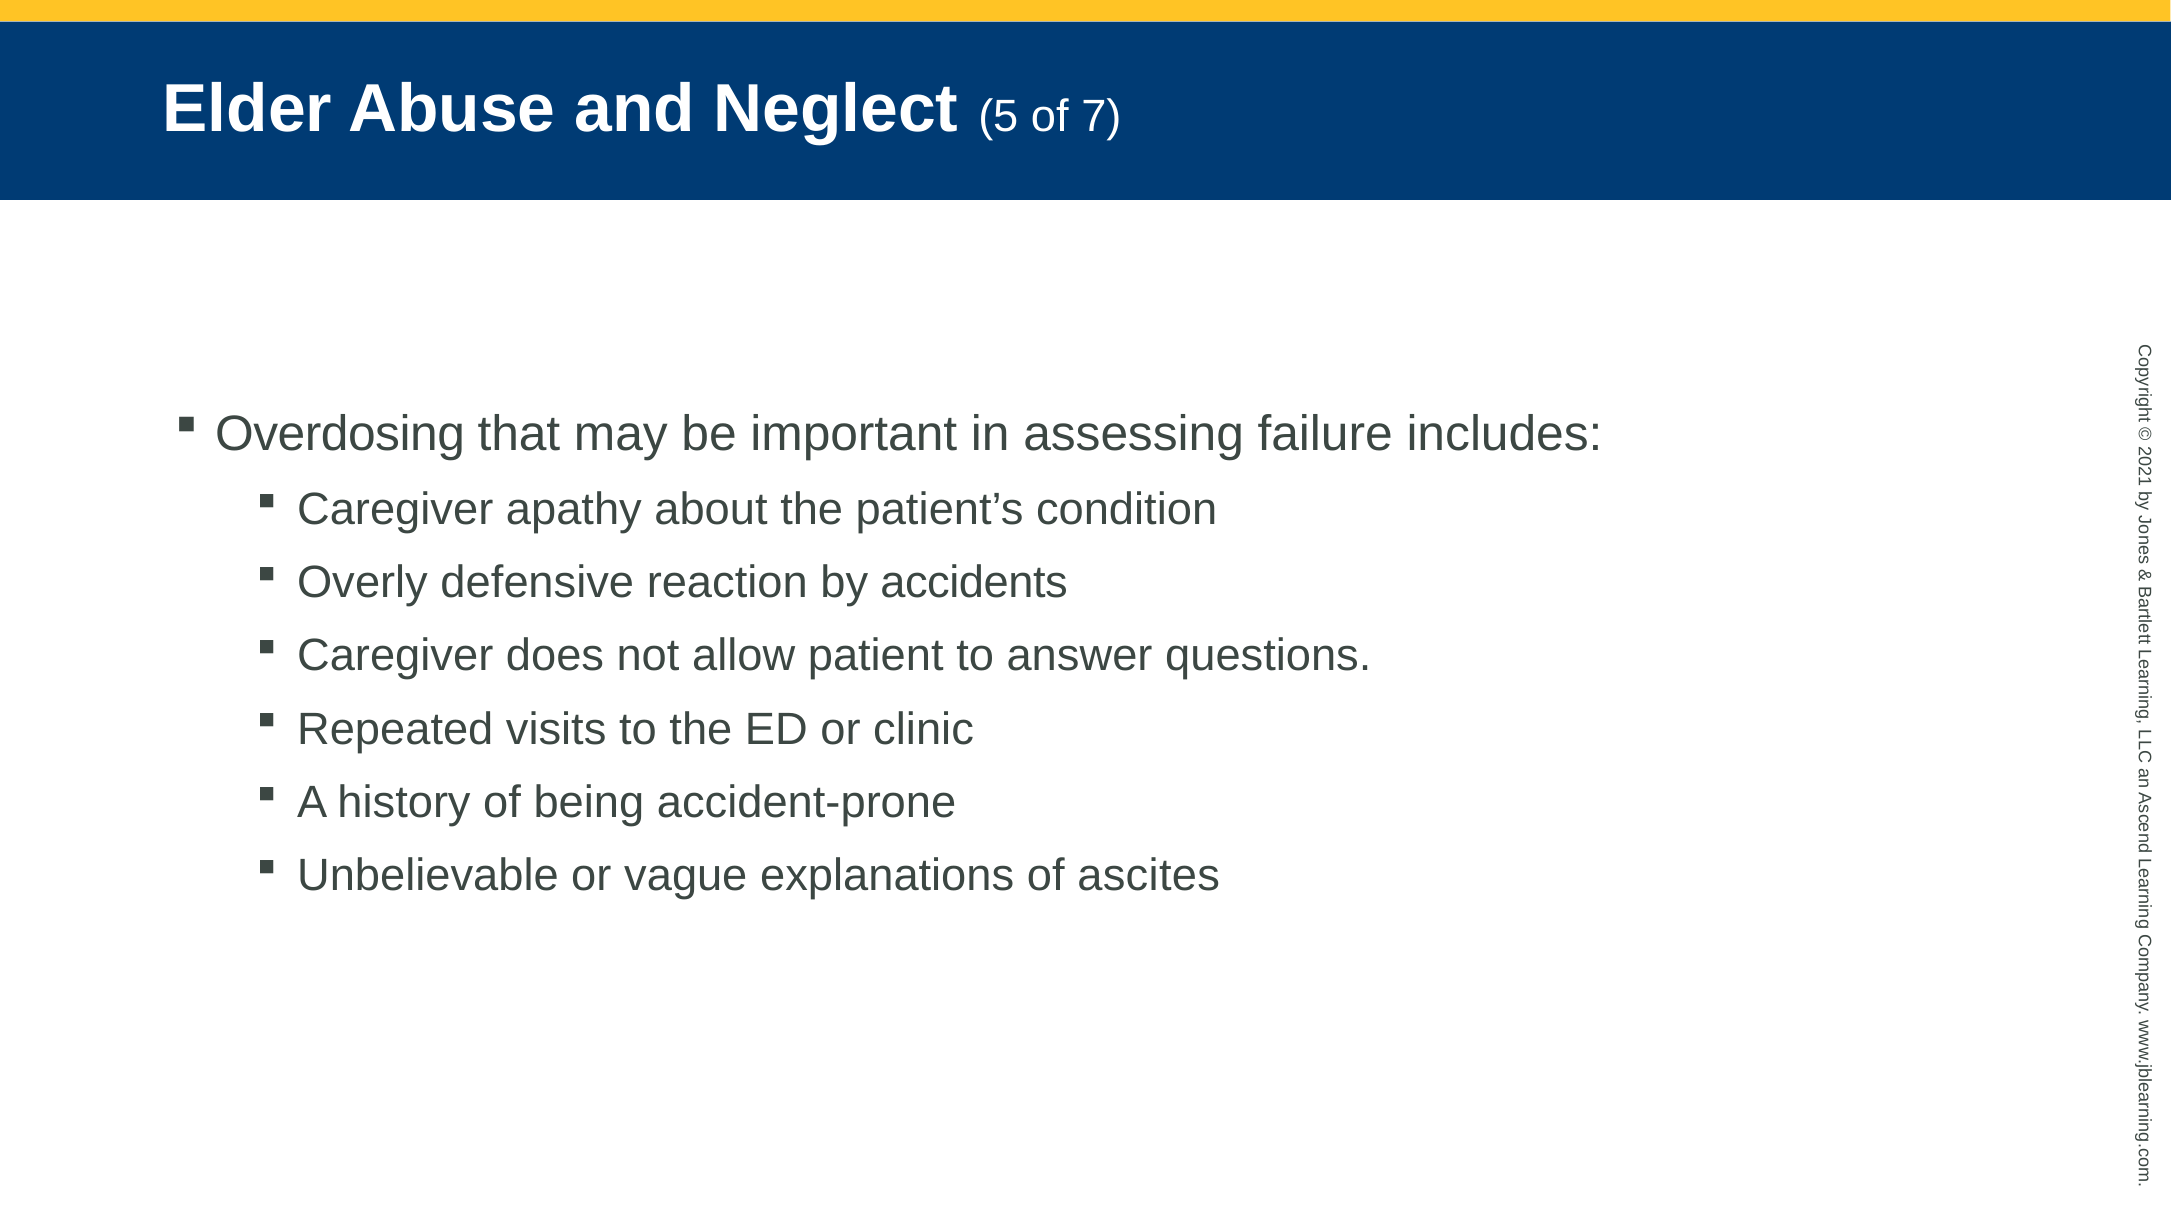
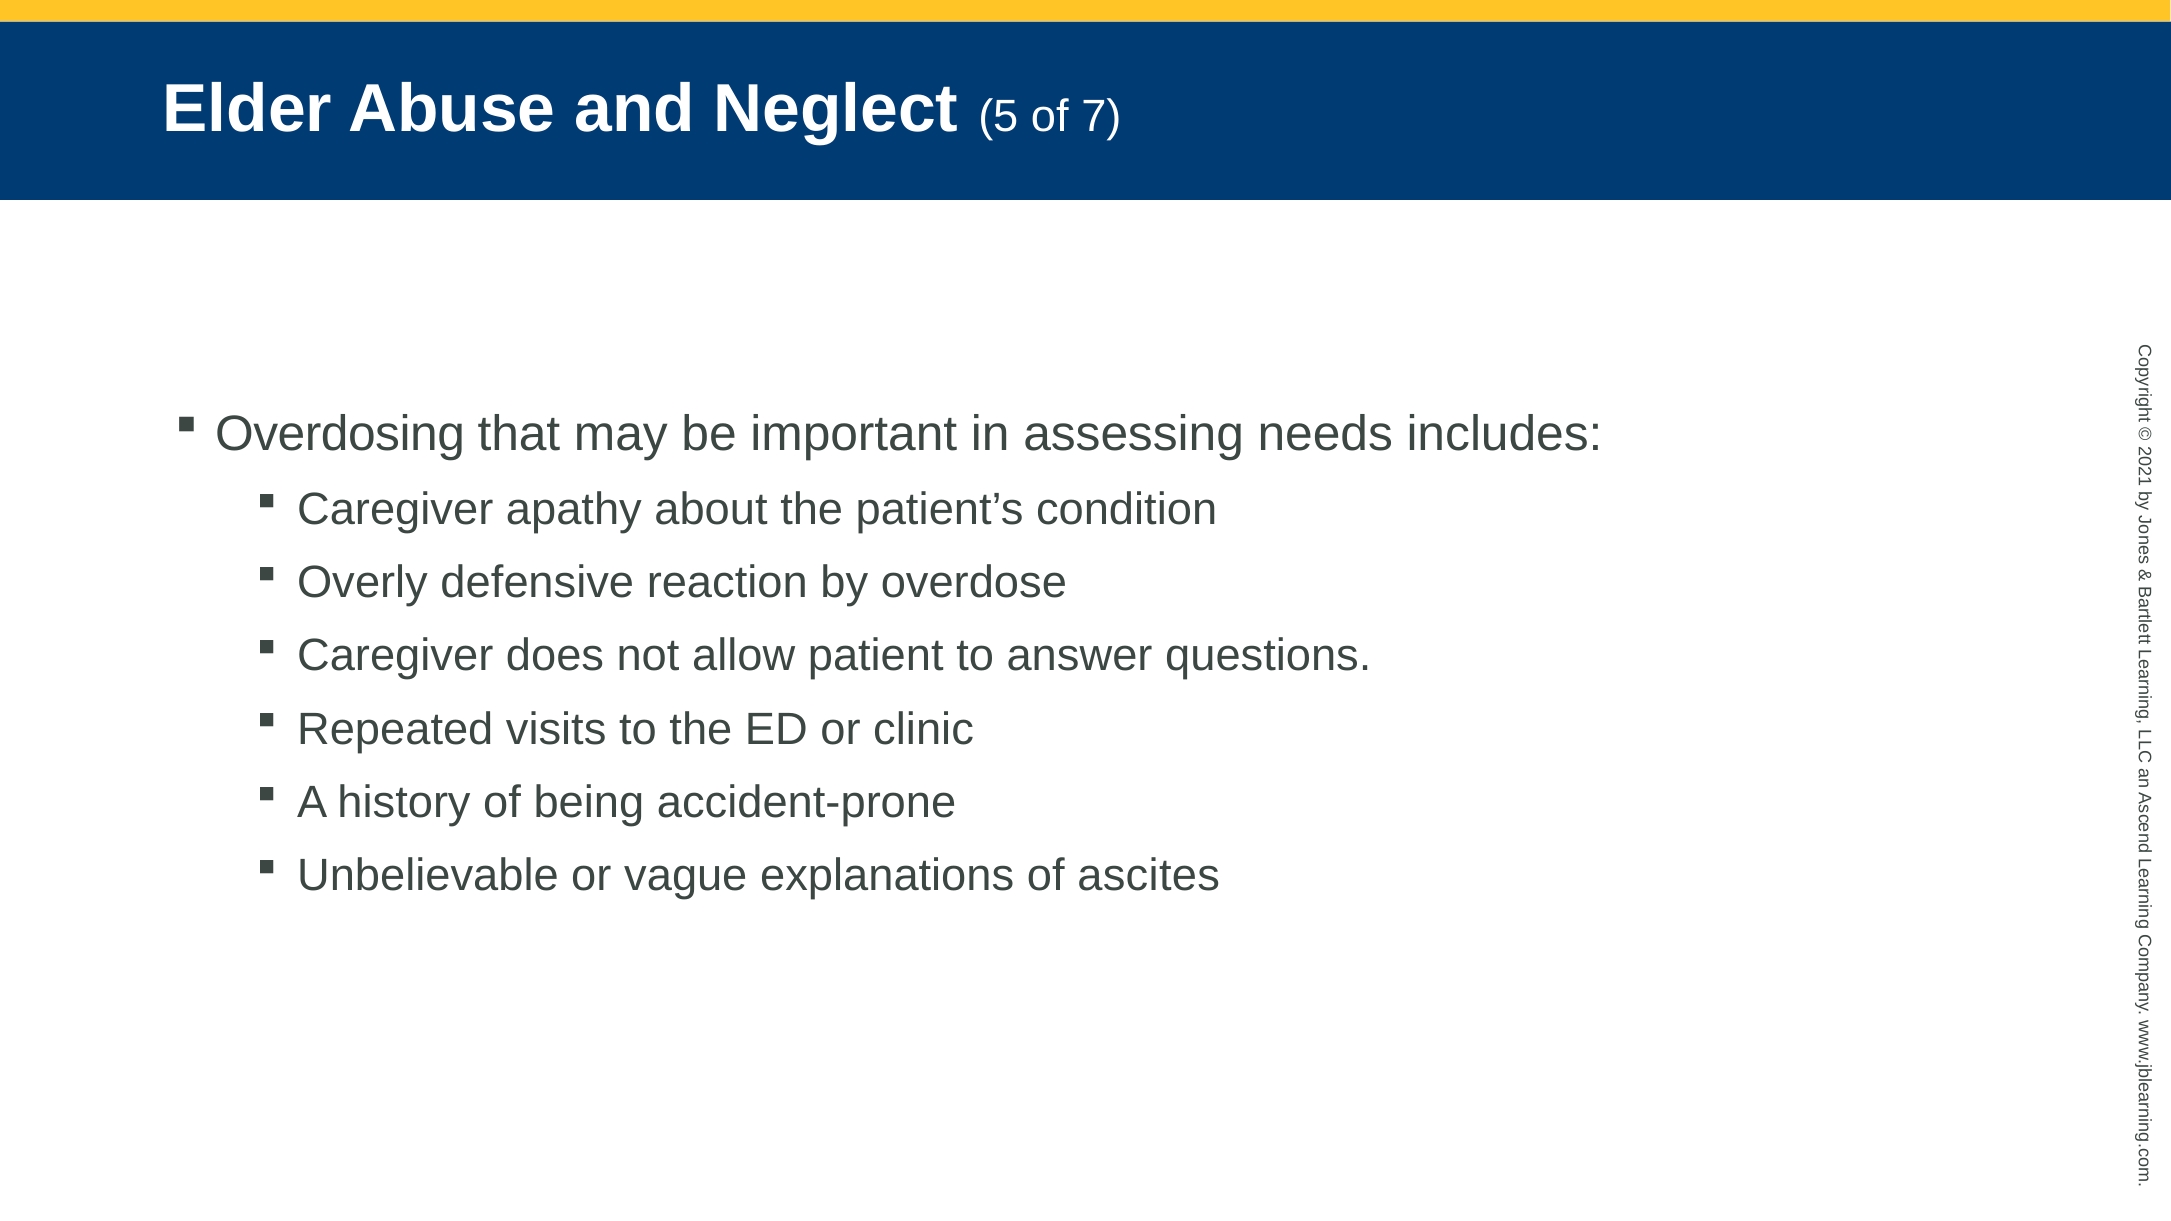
failure: failure -> needs
accidents: accidents -> overdose
